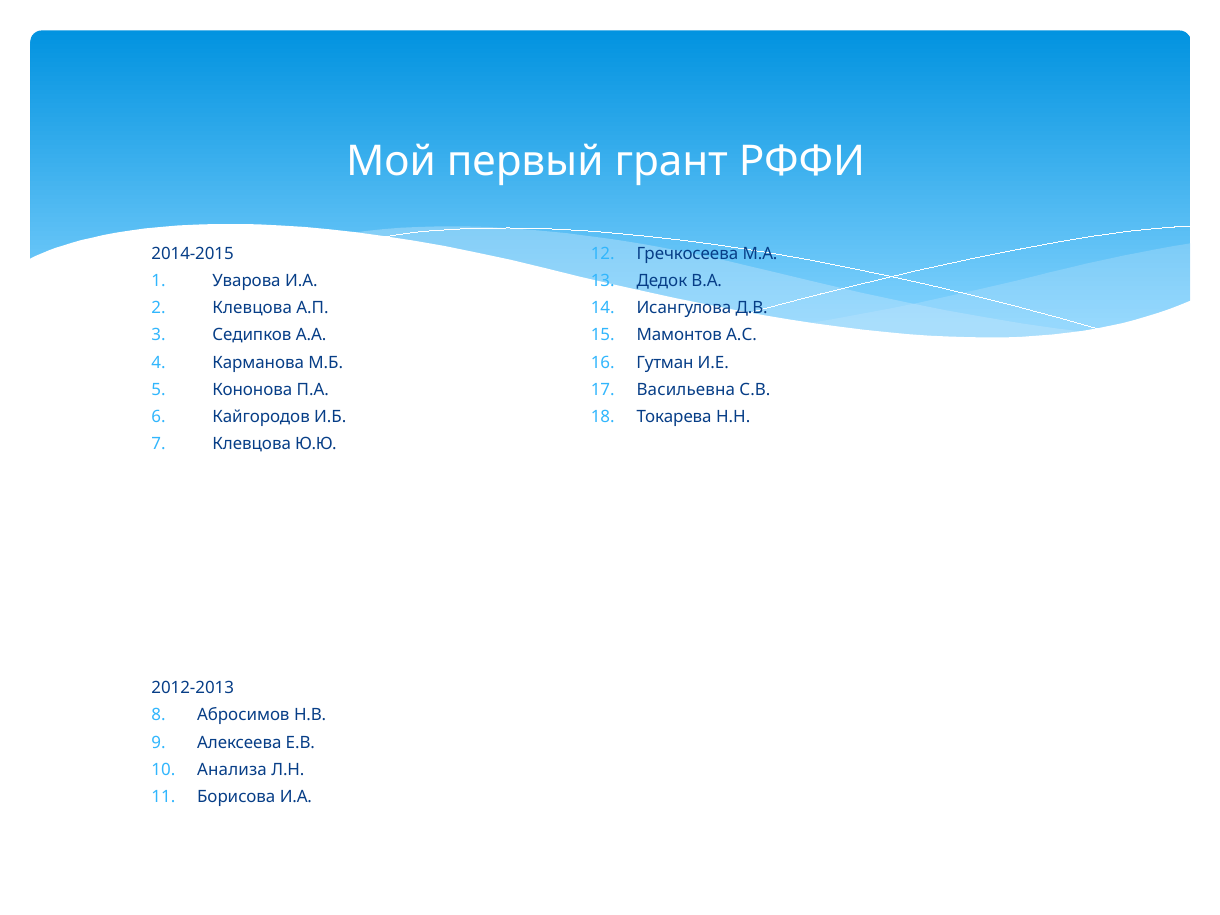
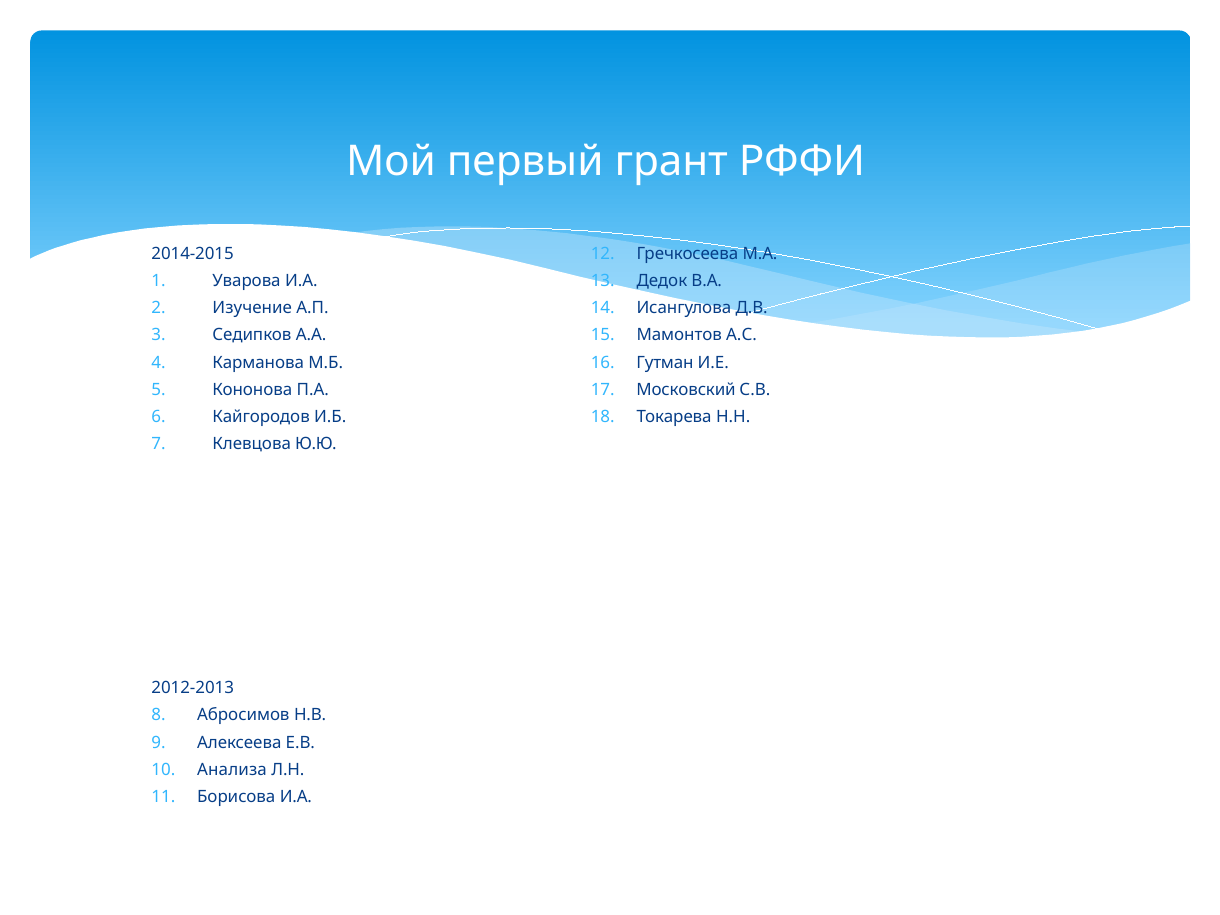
Клевцова at (252, 308): Клевцова -> Изучение
Васильевна: Васильевна -> Московский
